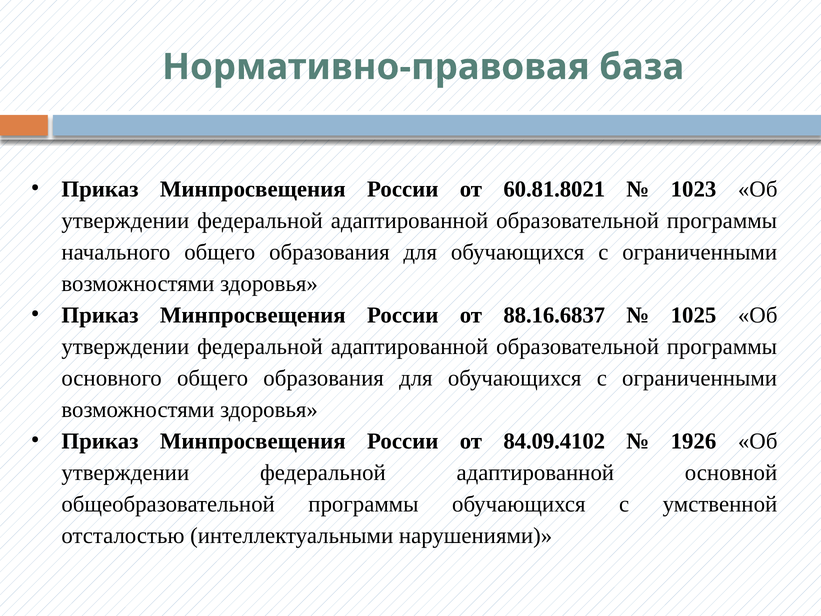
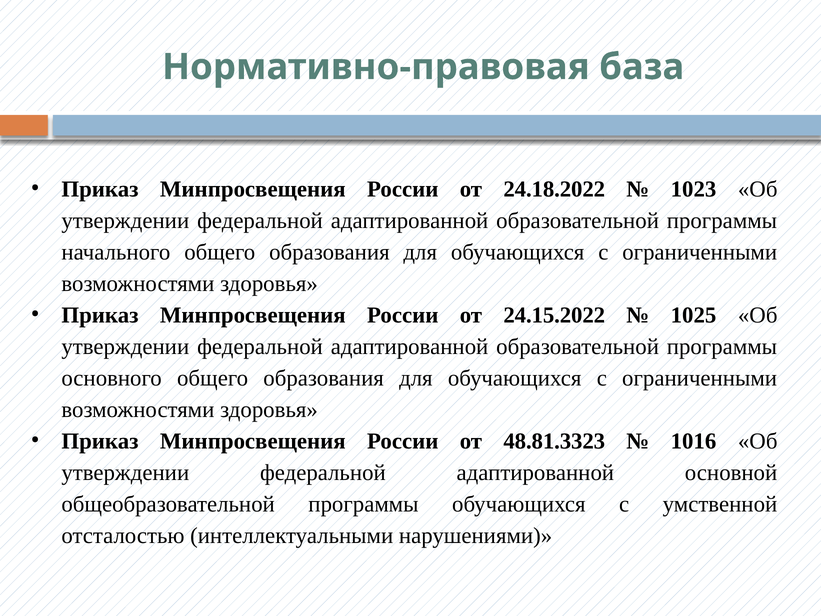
60.81.8021: 60.81.8021 -> 24.18.2022
88.16.6837: 88.16.6837 -> 24.15.2022
84.09.4102: 84.09.4102 -> 48.81.3323
1926: 1926 -> 1016
